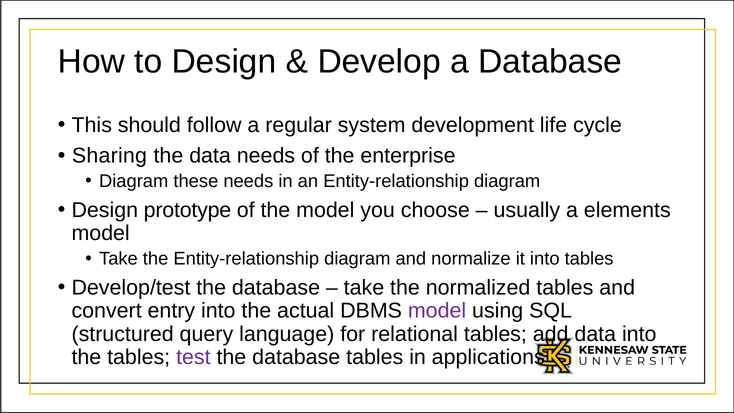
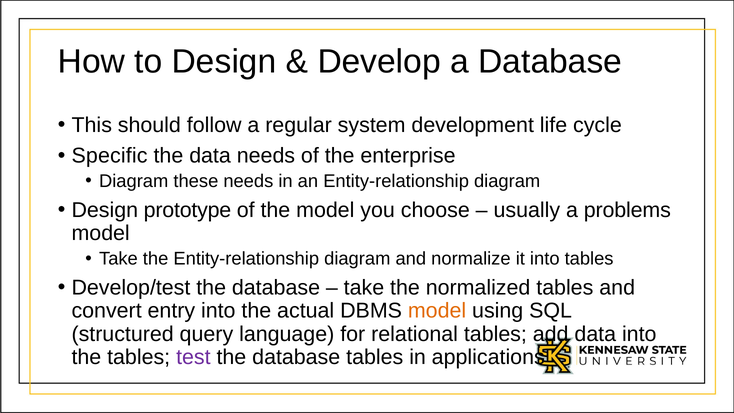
Sharing: Sharing -> Specific
elements: elements -> problems
model at (437, 311) colour: purple -> orange
